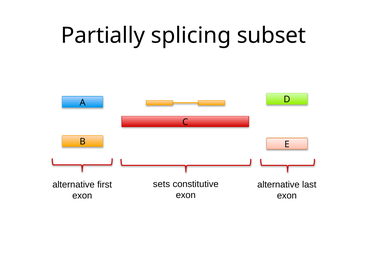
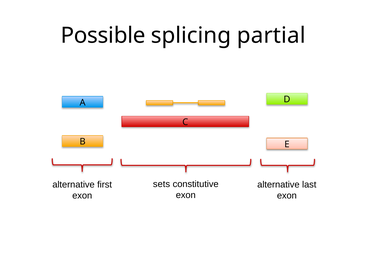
Partially: Partially -> Possible
subset: subset -> partial
